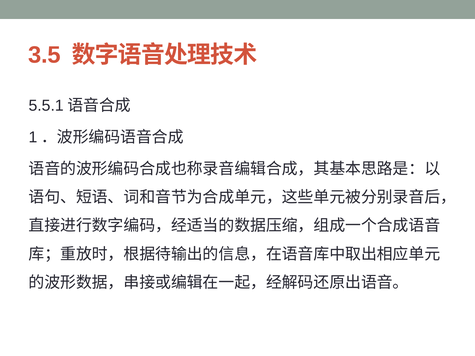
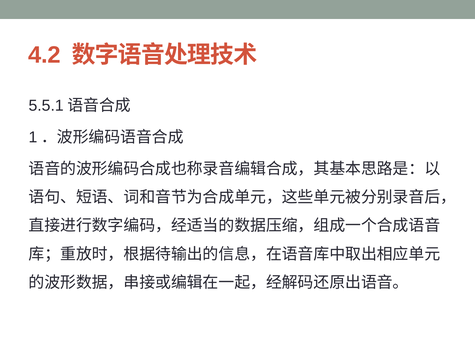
3.5: 3.5 -> 4.2
